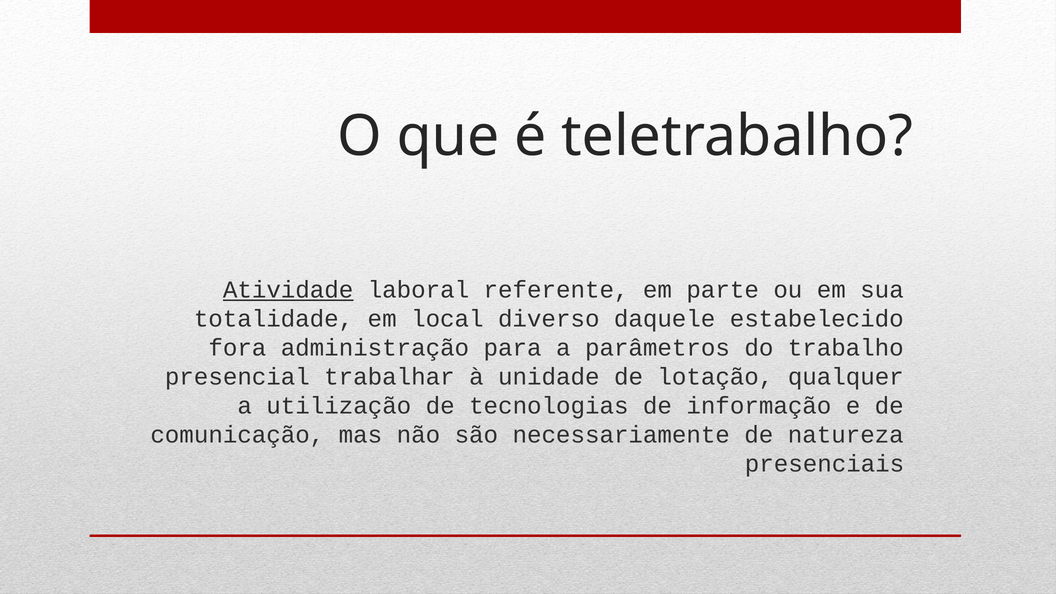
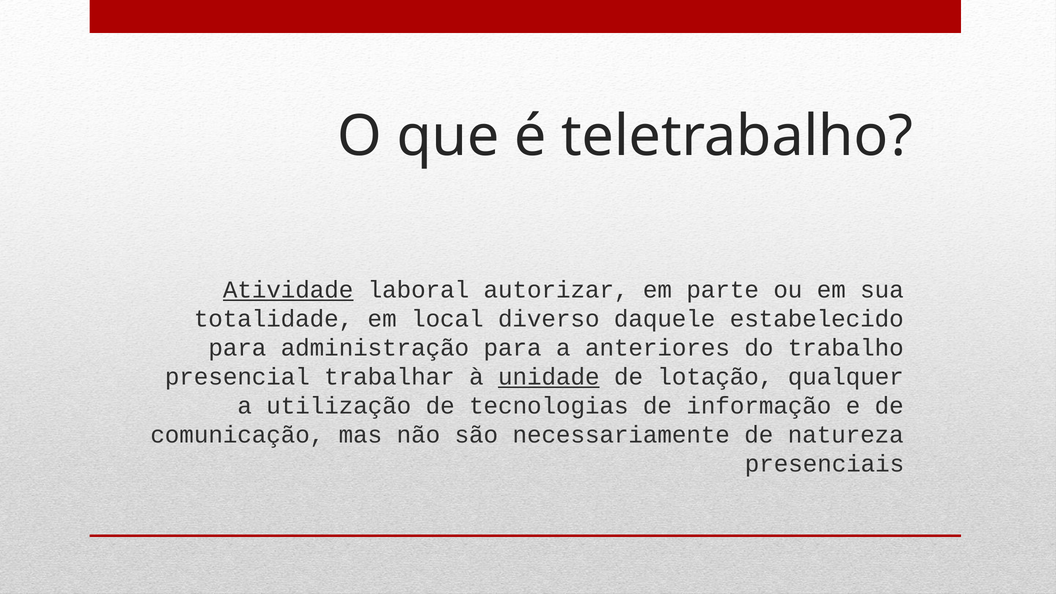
referente: referente -> autorizar
fora at (237, 348): fora -> para
parâmetros: parâmetros -> anteriores
unidade underline: none -> present
